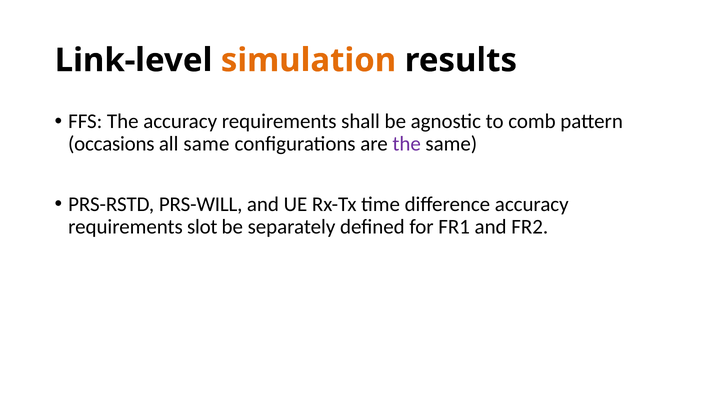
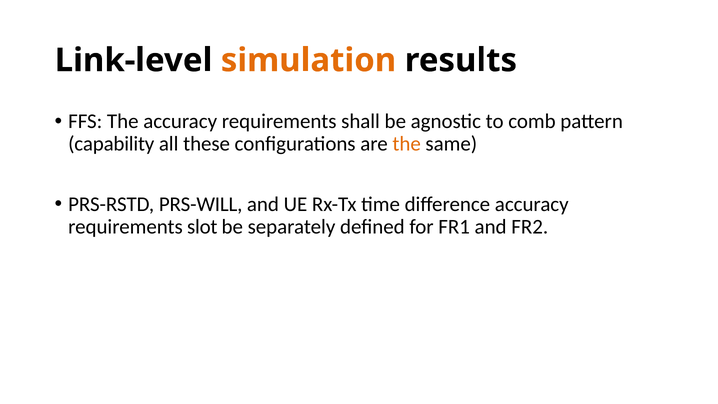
occasions: occasions -> capability
all same: same -> these
the at (407, 144) colour: purple -> orange
